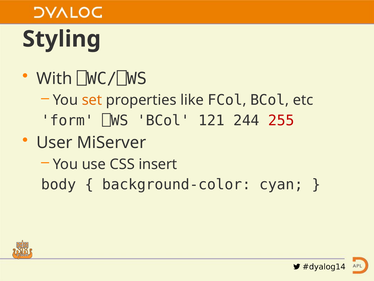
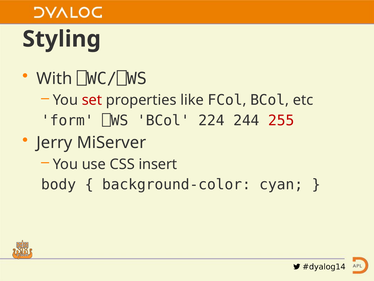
set colour: orange -> red
121: 121 -> 224
User: User -> Jerry
